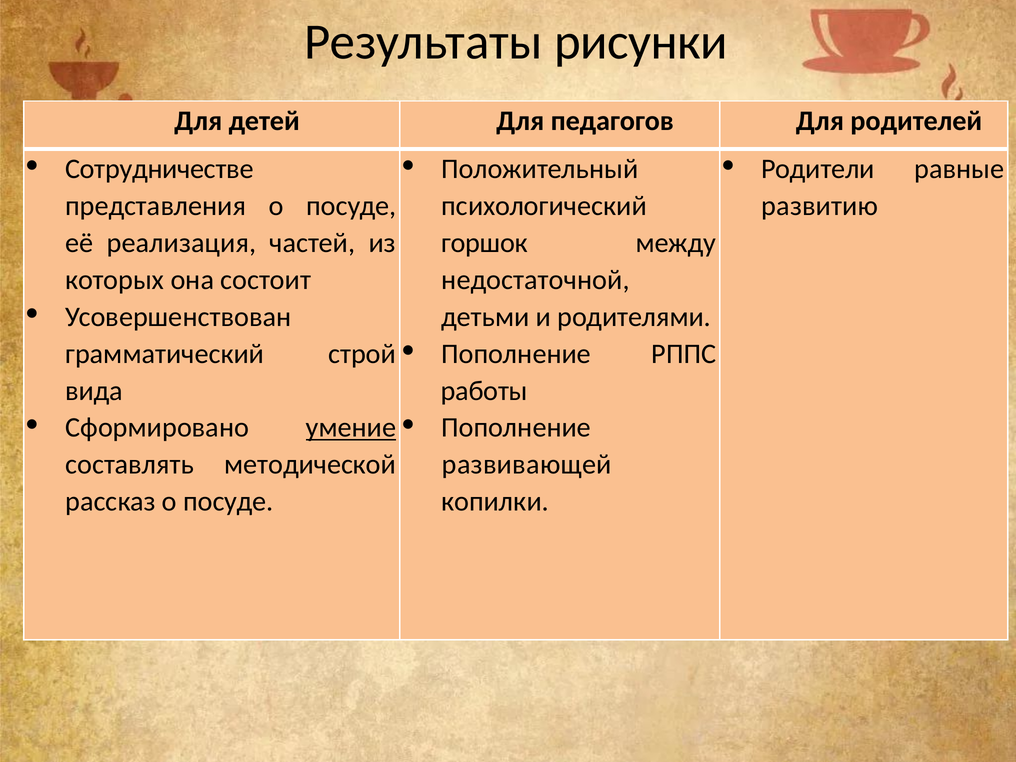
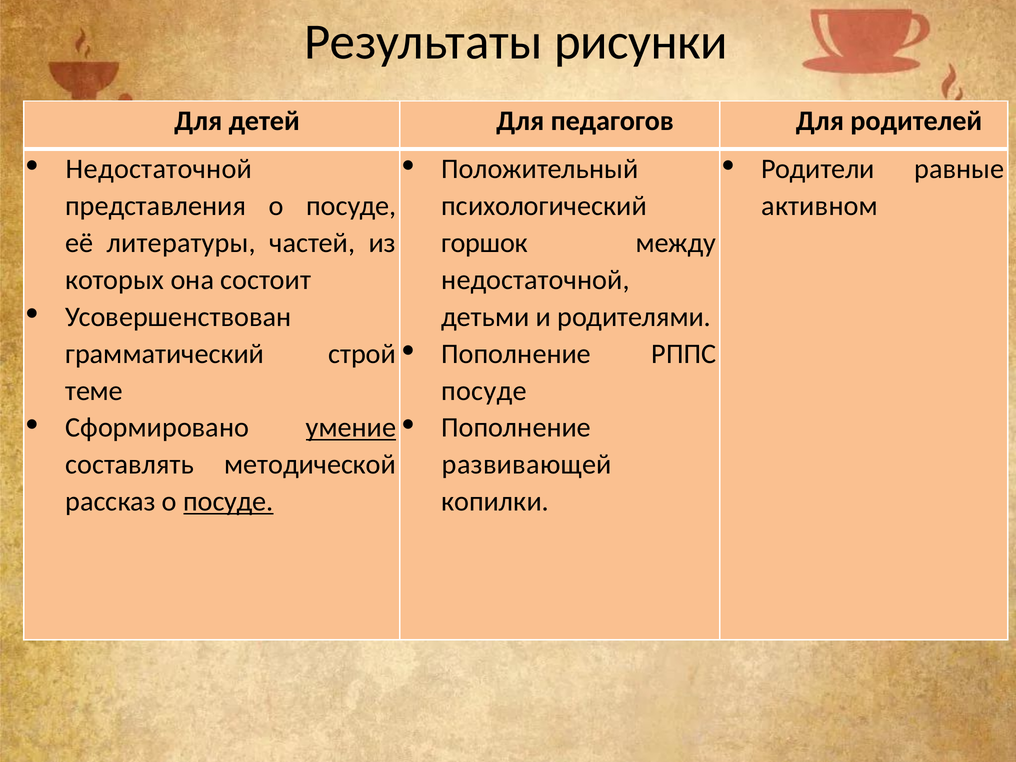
Сотрудничестве at (159, 169): Сотрудничестве -> Недостаточной
развитию: развитию -> активном
реализация: реализация -> литературы
вида: вида -> теме
работы at (484, 391): работы -> посуде
посуде at (228, 502) underline: none -> present
